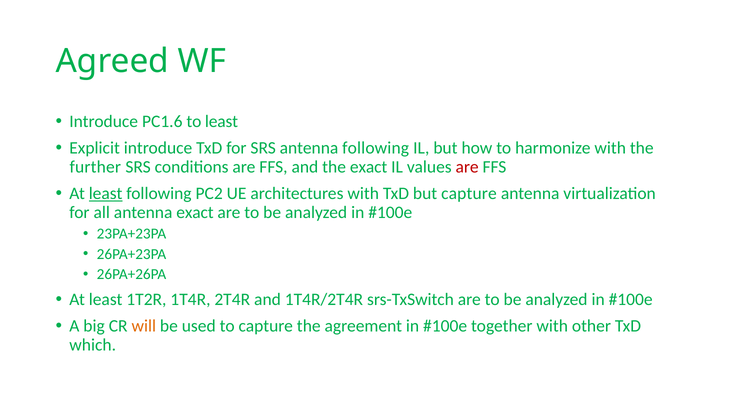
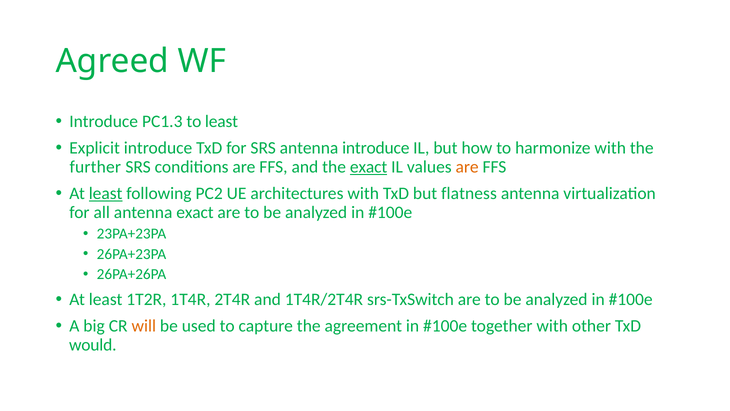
PC1.6: PC1.6 -> PC1.3
antenna following: following -> introduce
exact at (369, 167) underline: none -> present
are at (467, 167) colour: red -> orange
but capture: capture -> flatness
which: which -> would
